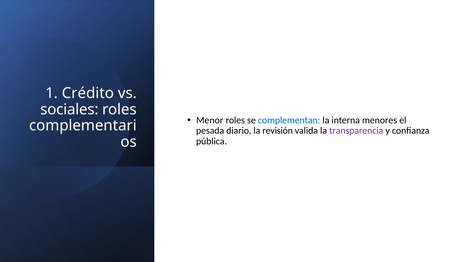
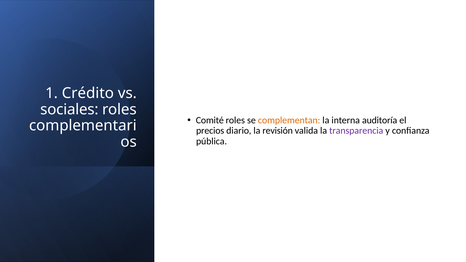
Menor: Menor -> Comité
complementan colour: blue -> orange
menores: menores -> auditoría
pesada: pesada -> precios
